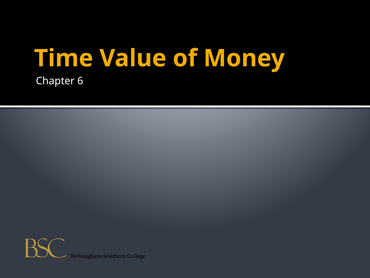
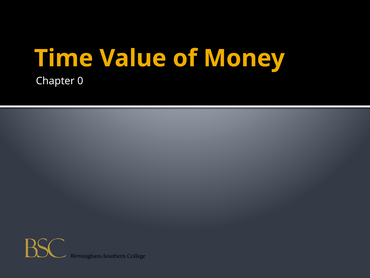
6: 6 -> 0
